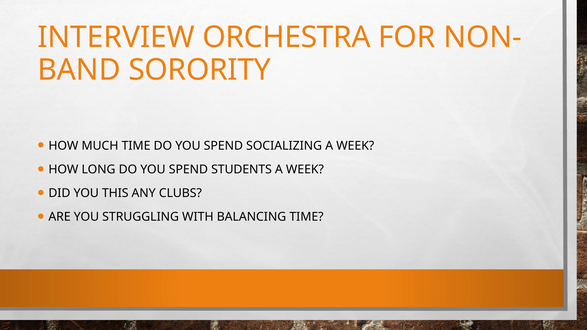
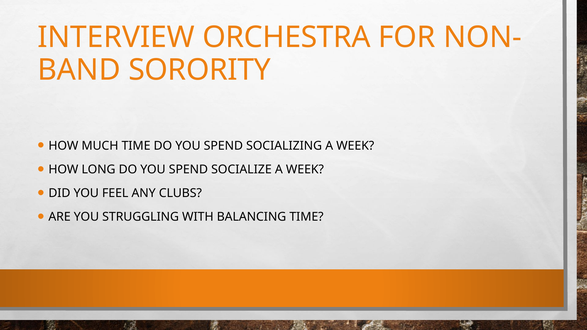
STUDENTS: STUDENTS -> SOCIALIZE
THIS: THIS -> FEEL
